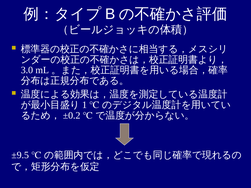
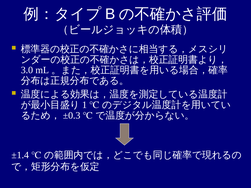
±0.2: ±0.2 -> ±0.3
±9.5: ±9.5 -> ±1.4
